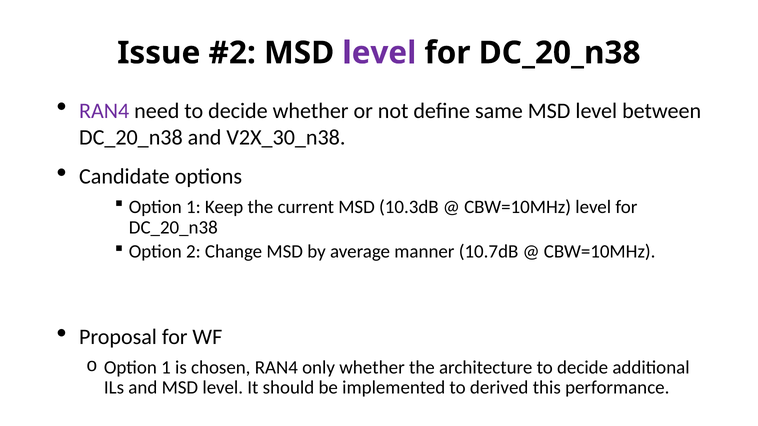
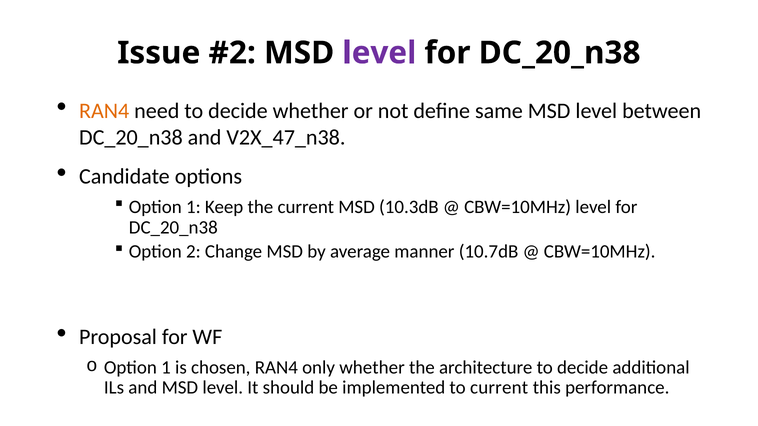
RAN4 at (104, 111) colour: purple -> orange
V2X_30_n38: V2X_30_n38 -> V2X_47_n38
to derived: derived -> current
